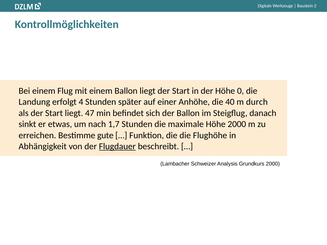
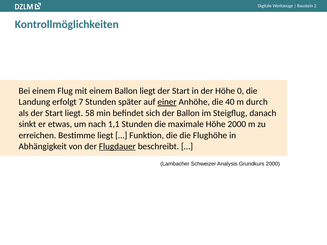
4: 4 -> 7
einer underline: none -> present
47: 47 -> 58
1,7: 1,7 -> 1,1
Bestimme gute: gute -> liegt
